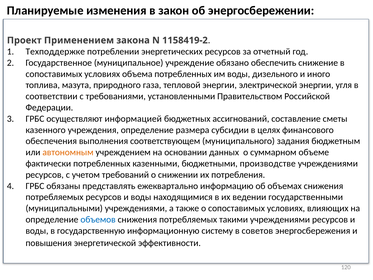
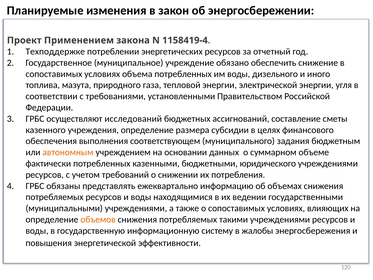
1158419-2: 1158419-2 -> 1158419-4
информацией: информацией -> исследований
производстве: производстве -> юридического
объемов colour: blue -> orange
советов: советов -> жалобы
